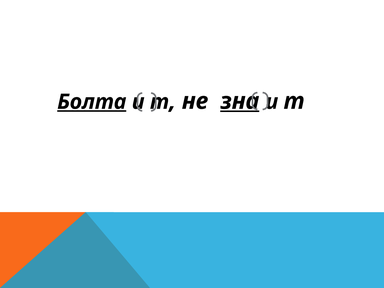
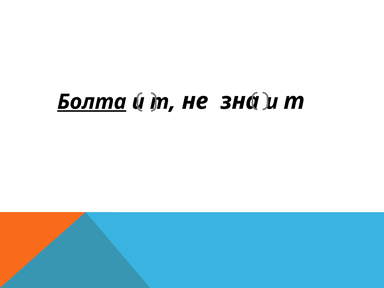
зна underline: present -> none
